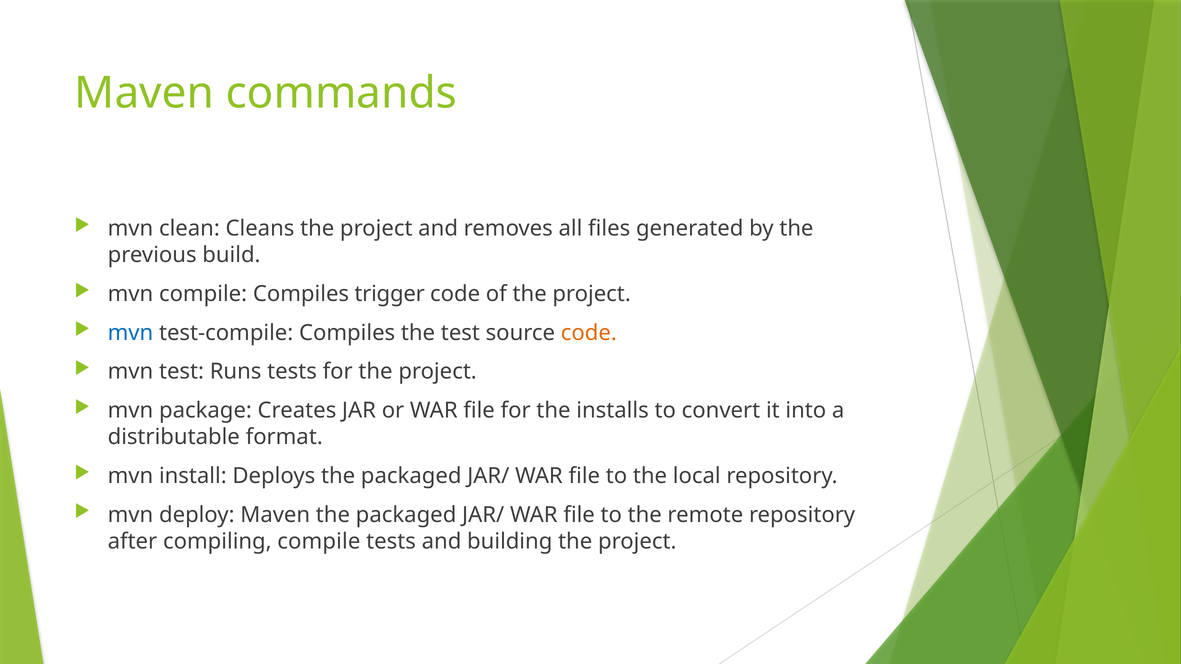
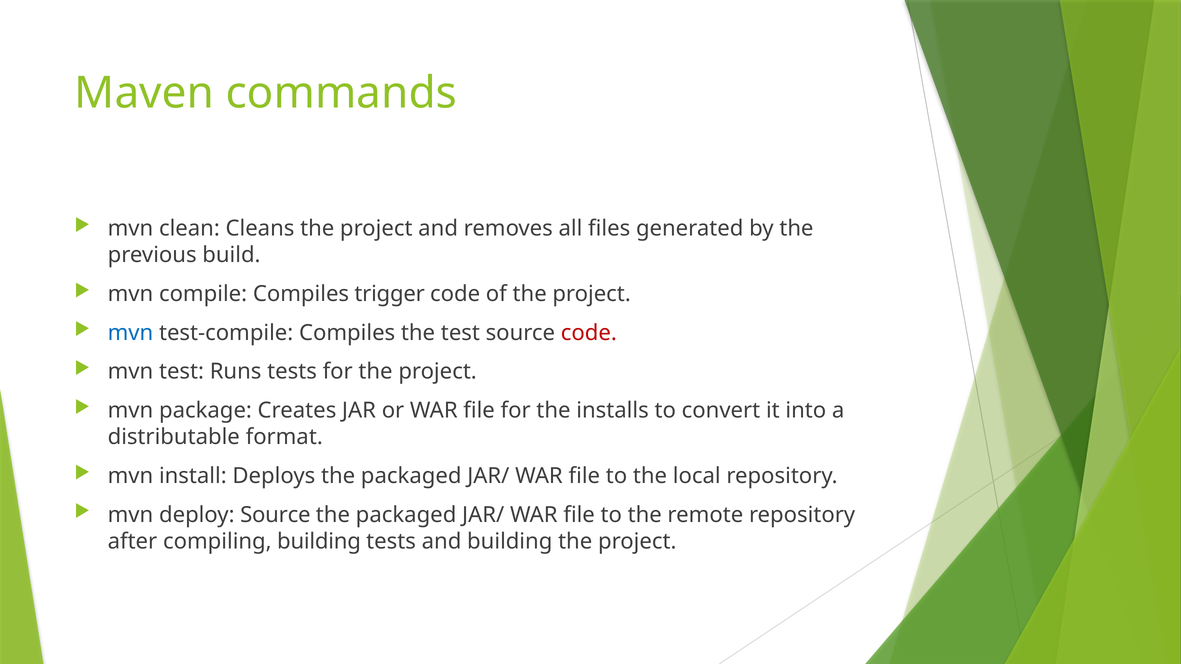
code at (589, 333) colour: orange -> red
deploy Maven: Maven -> Source
compiling compile: compile -> building
